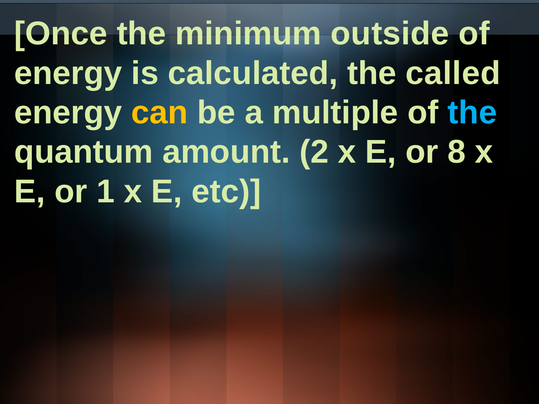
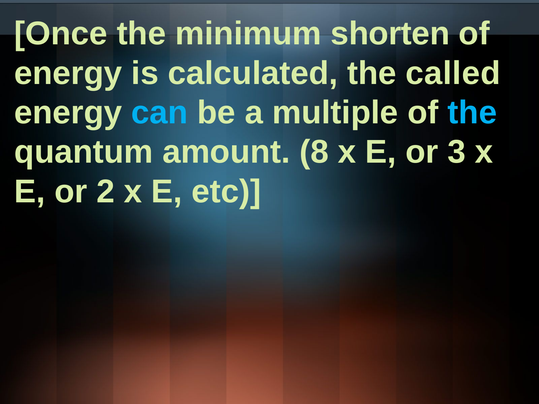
outside: outside -> shorten
can colour: yellow -> light blue
2: 2 -> 8
8: 8 -> 3
1: 1 -> 2
